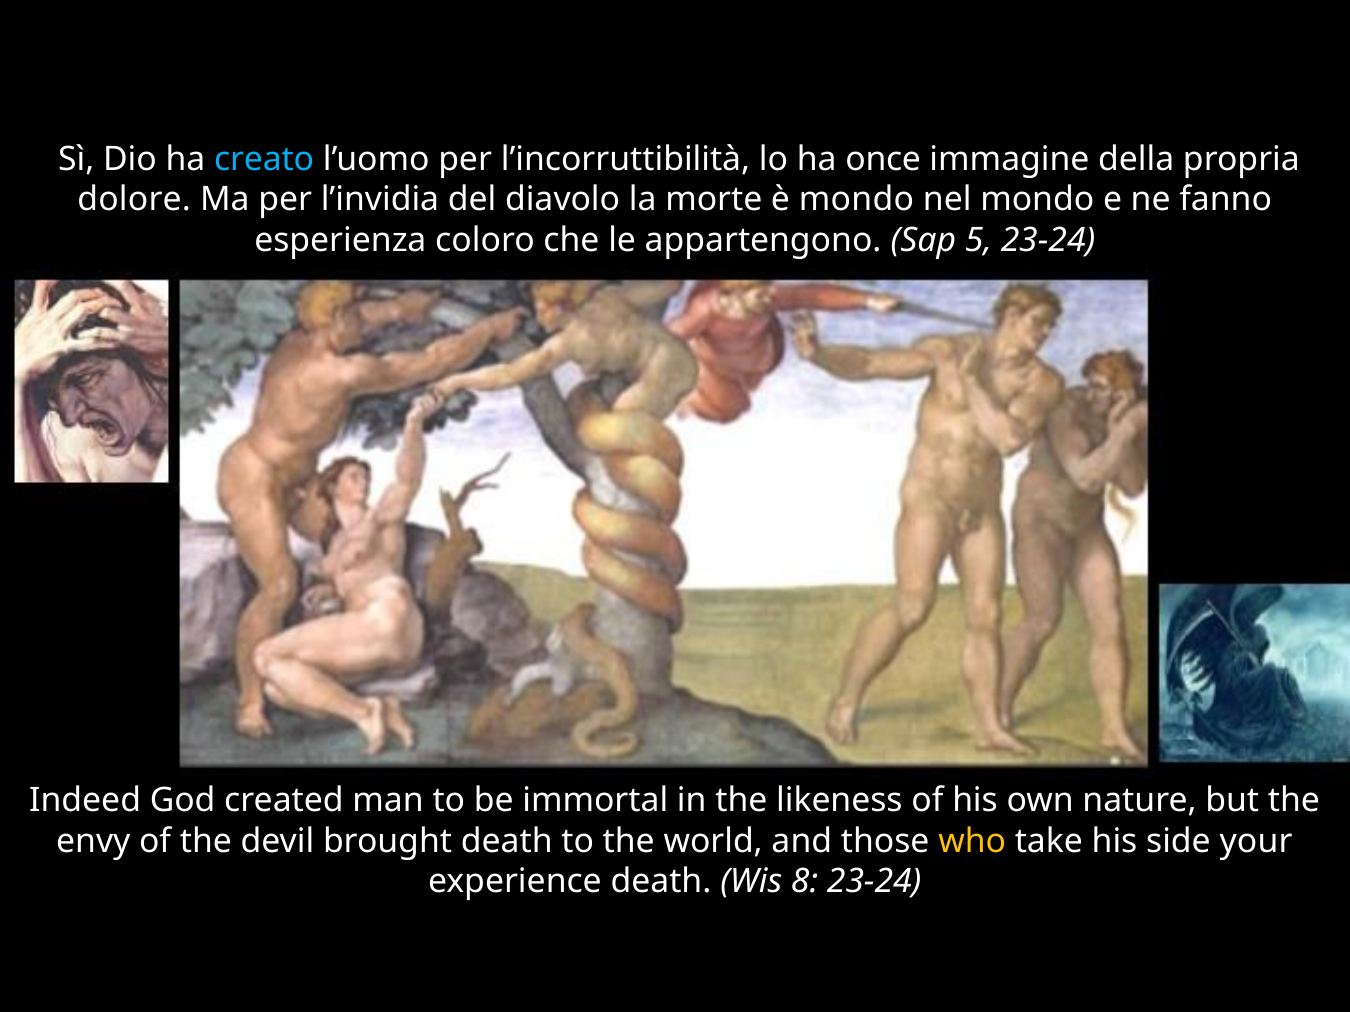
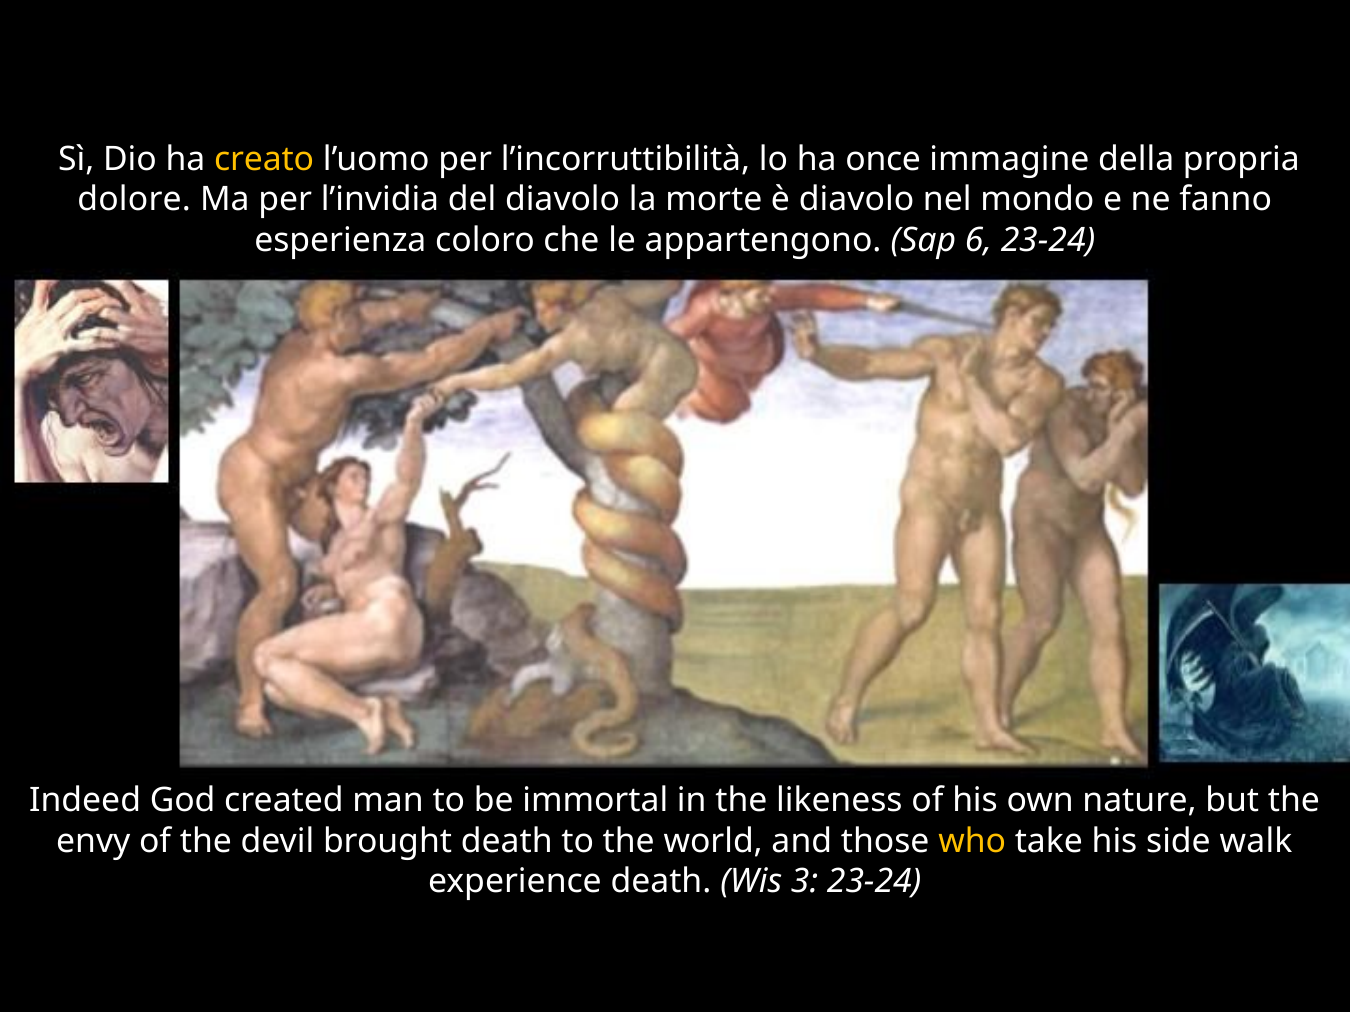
creato colour: light blue -> yellow
è mondo: mondo -> diavolo
5: 5 -> 6
your: your -> walk
8: 8 -> 3
